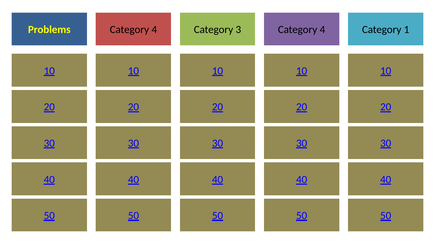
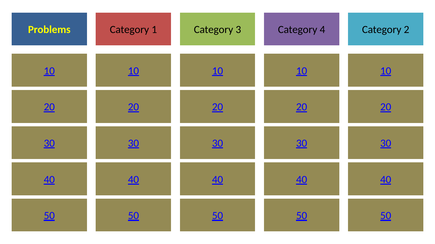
4 at (154, 30): 4 -> 1
1: 1 -> 2
